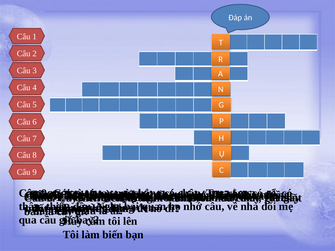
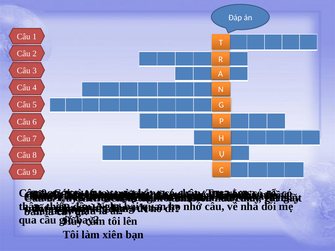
làm biến: biến -> xiên
